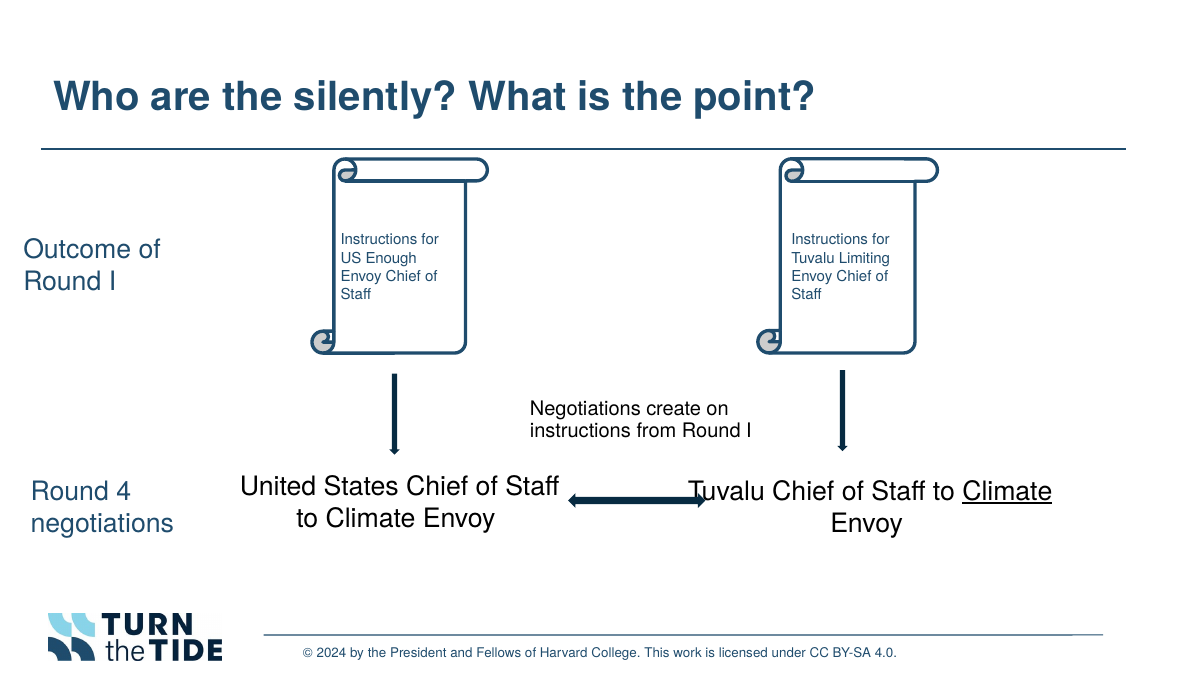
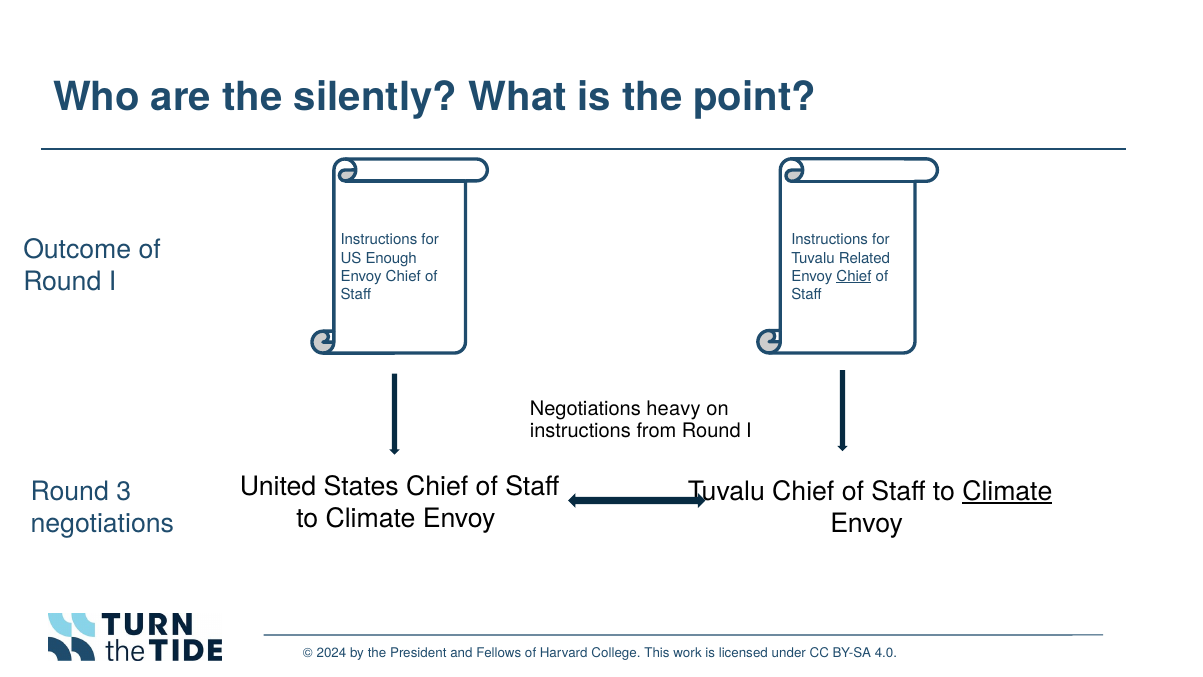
Limiting: Limiting -> Related
Chief at (854, 276) underline: none -> present
create: create -> heavy
4: 4 -> 3
